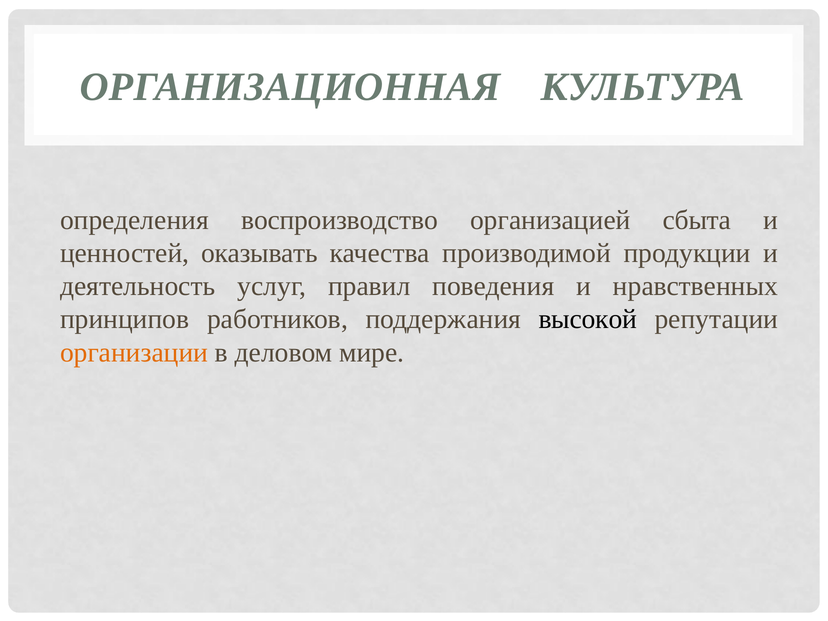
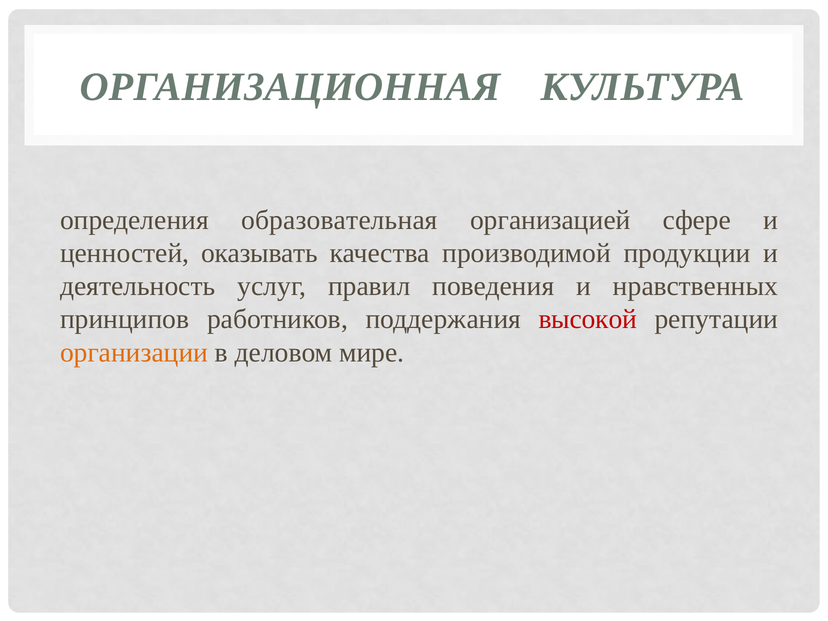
воспроизводство: воспроизводство -> образовательная
сбыта: сбыта -> сфере
высокой colour: black -> red
